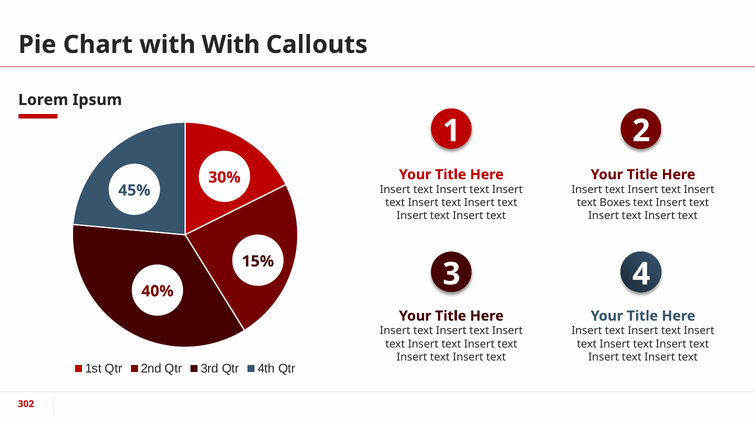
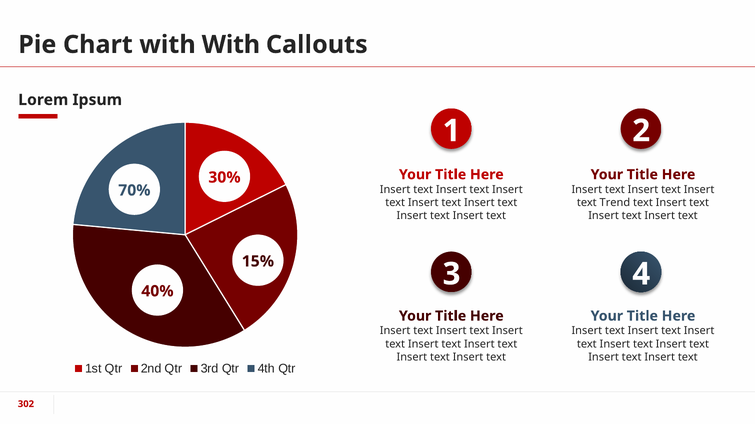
45%: 45% -> 70%
Boxes: Boxes -> Trend
